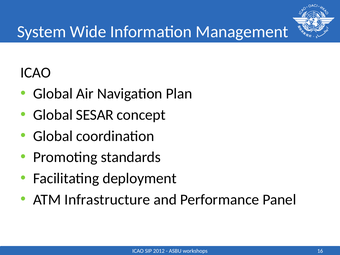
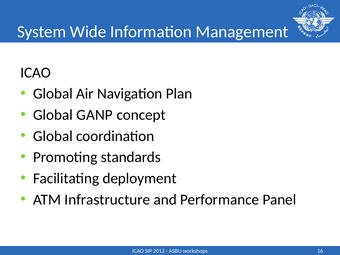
SESAR: SESAR -> GANP
